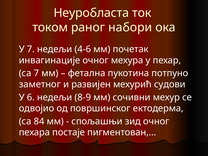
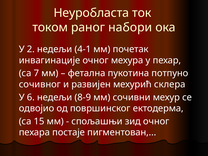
У 7: 7 -> 2
4-6: 4-6 -> 4-1
заметног: заметног -> сочивног
судови: судови -> склера
84: 84 -> 15
